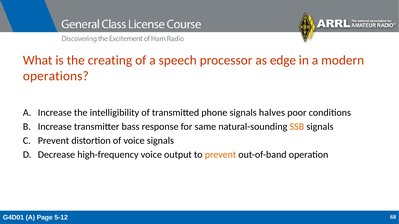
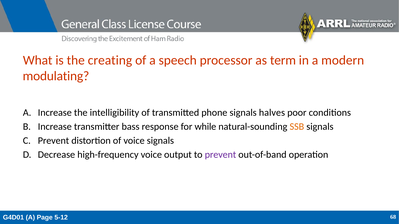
edge: edge -> term
operations: operations -> modulating
same: same -> while
prevent at (220, 155) colour: orange -> purple
